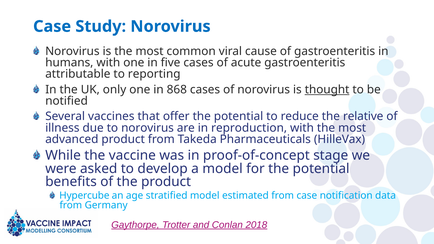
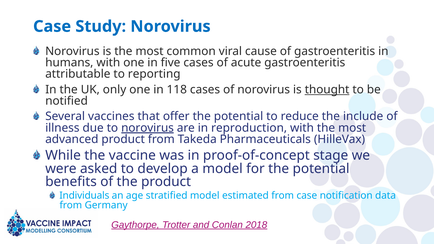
868: 868 -> 118
relative: relative -> include
norovirus at (148, 128) underline: none -> present
Hypercube: Hypercube -> Individuals
